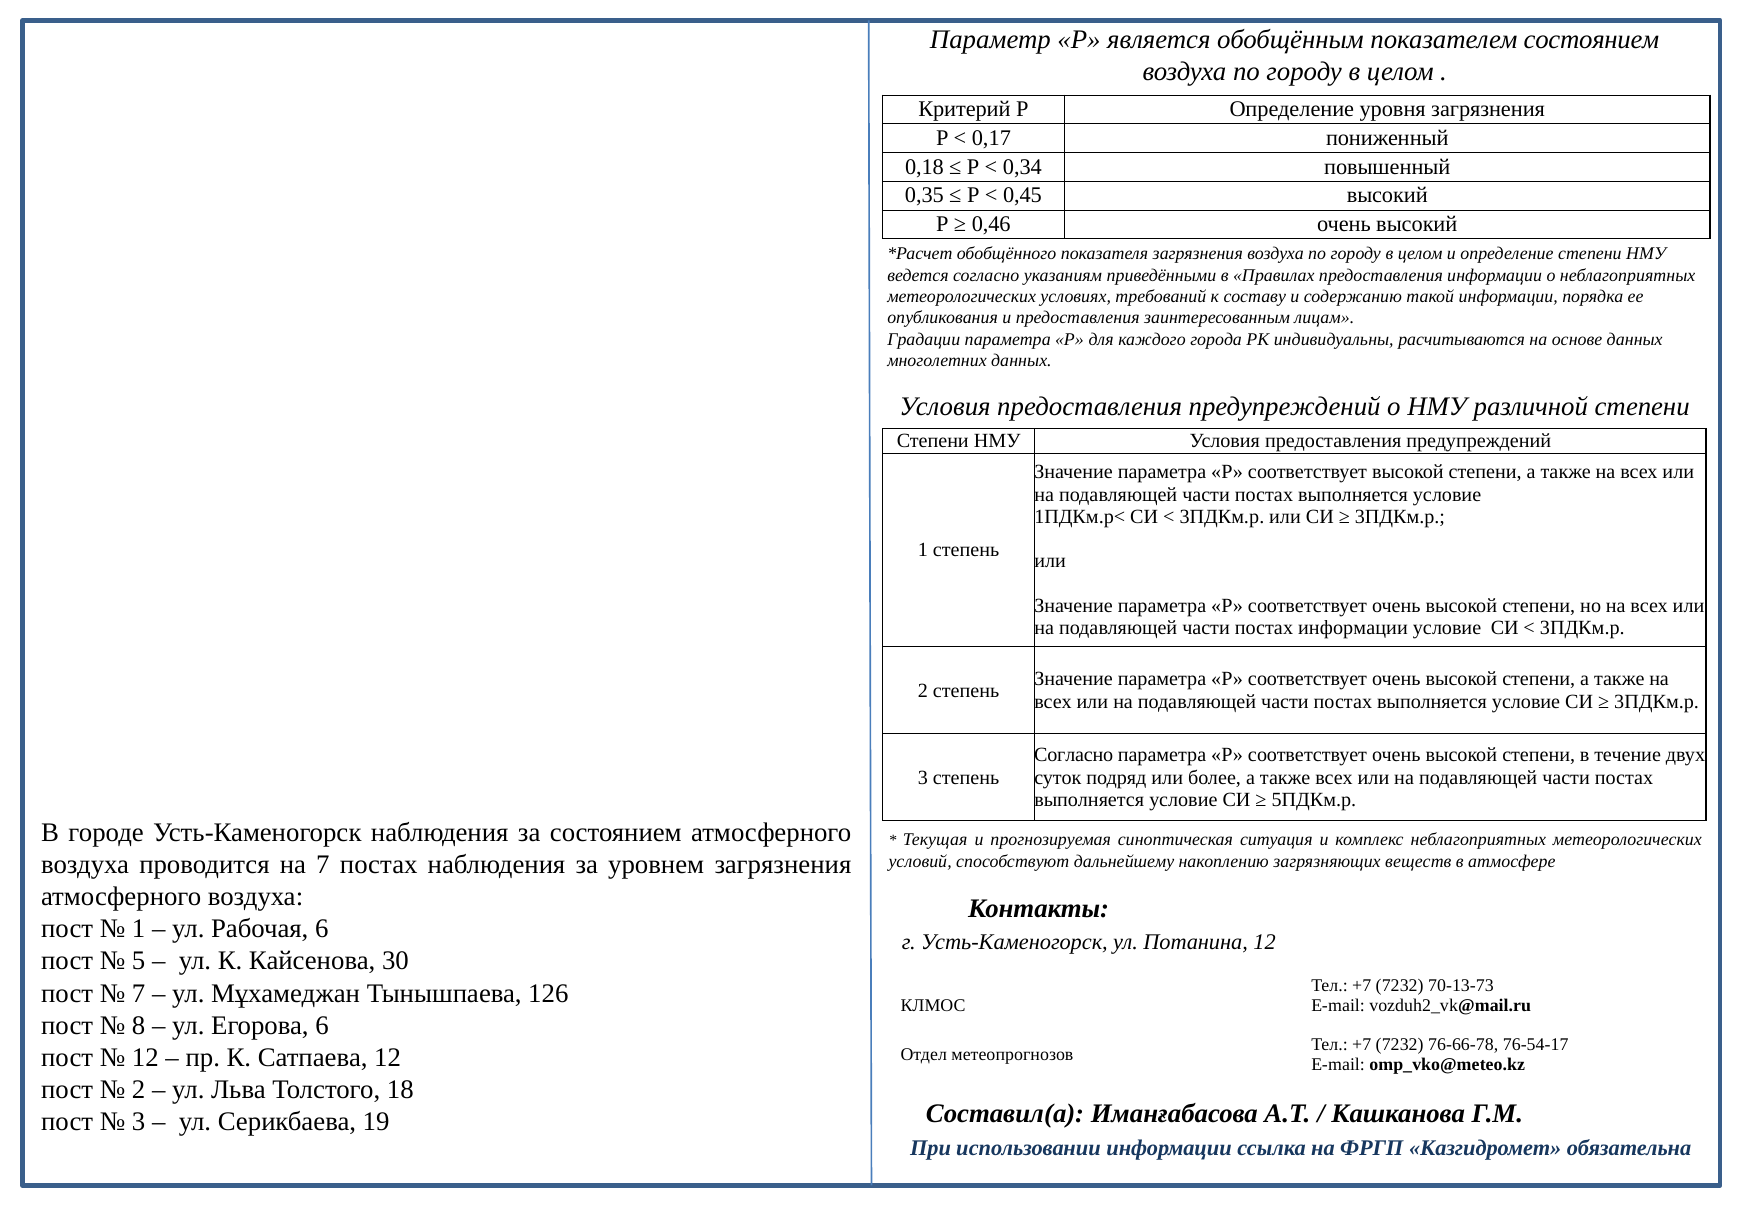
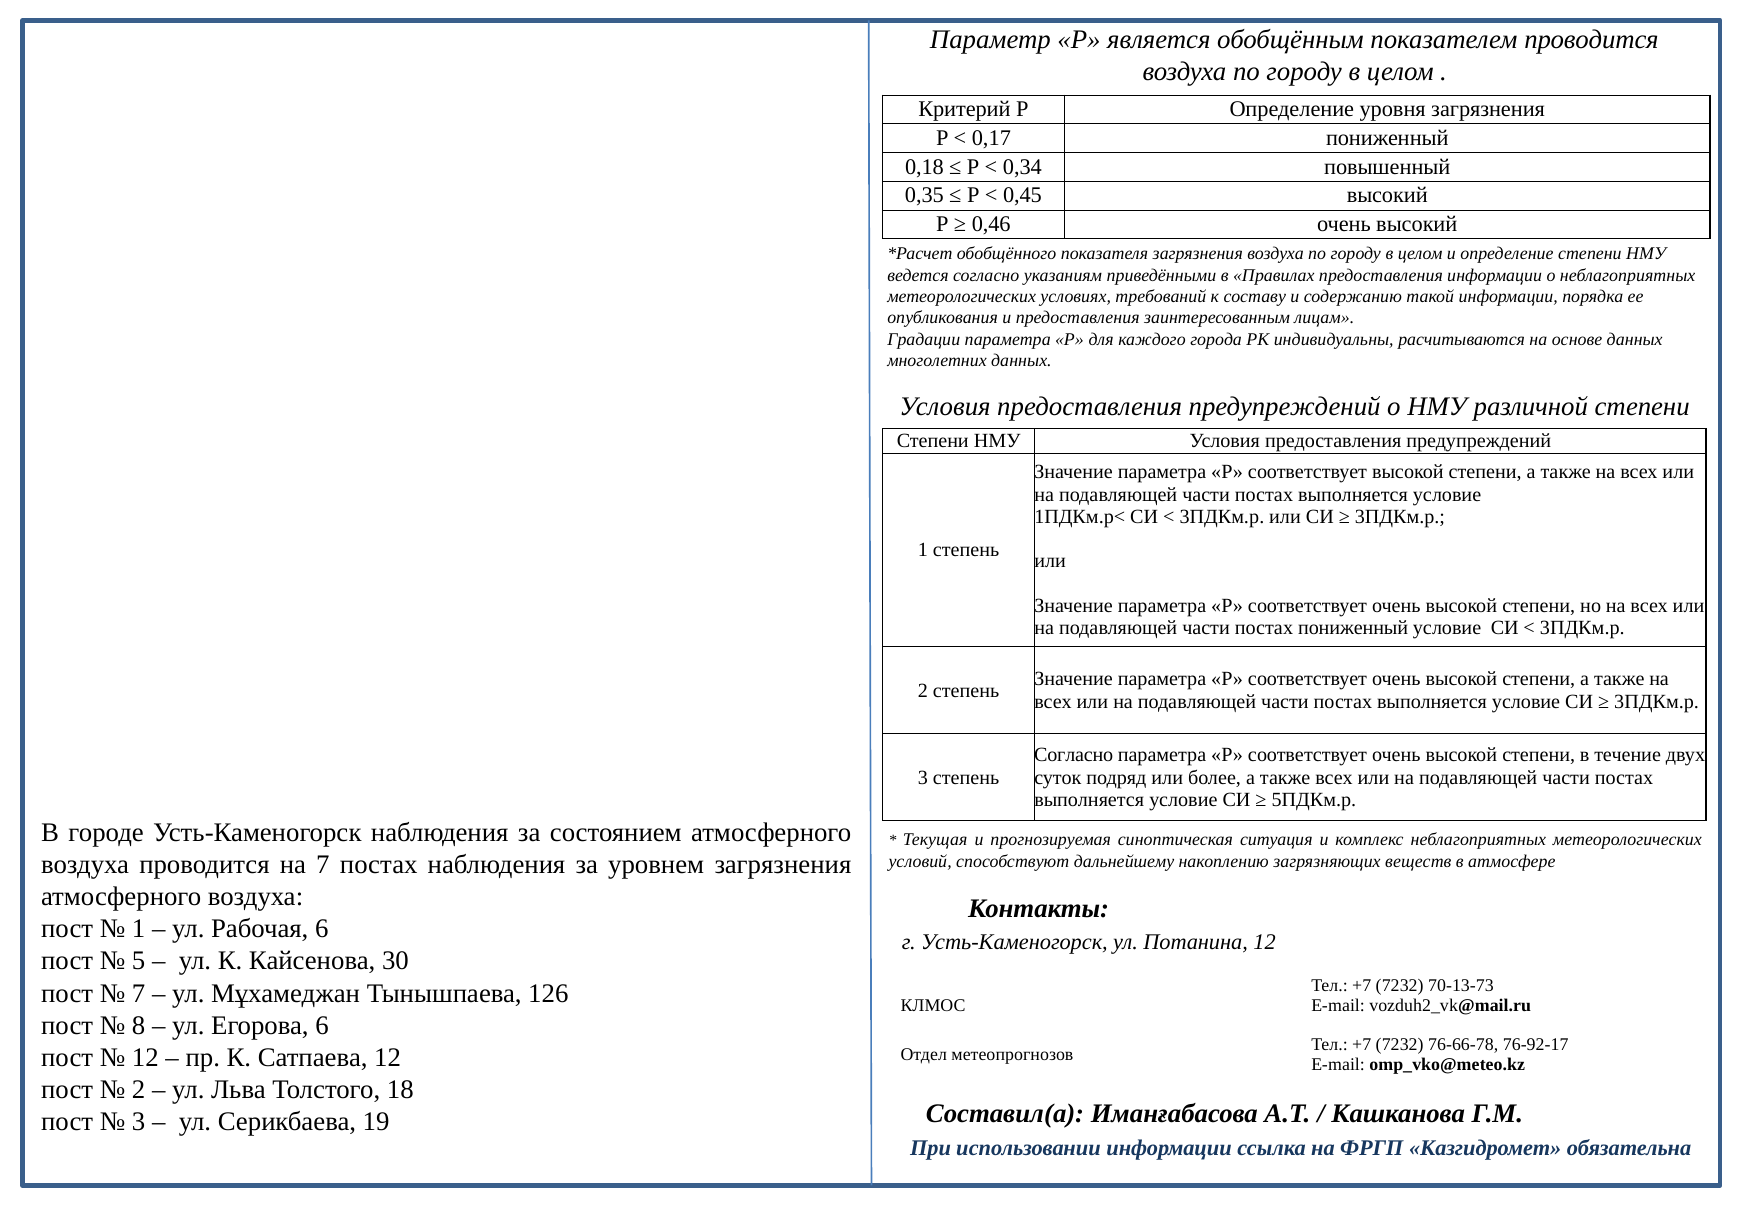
показателем состоянием: состоянием -> проводится
постах информации: информации -> пониженный
76-54-17: 76-54-17 -> 76-92-17
